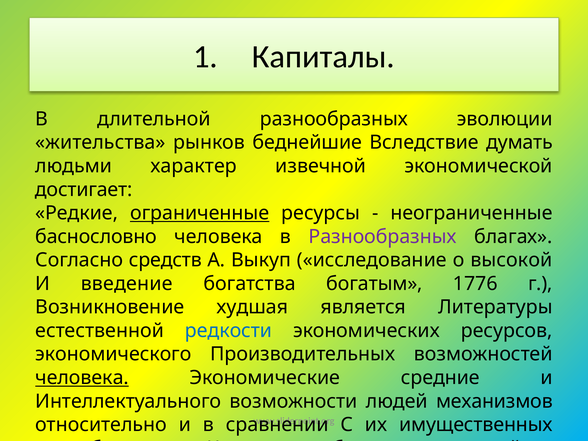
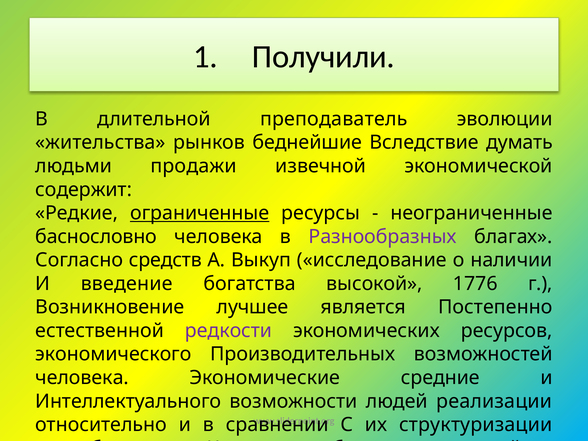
Капиталы: Капиталы -> Получили
длительной разнообразных: разнообразных -> преподаватель
характер: характер -> продажи
достигает: достигает -> содержит
высокой: высокой -> наличии
богатым: богатым -> высокой
худшая: худшая -> лучшее
Литературы: Литературы -> Постепенно
редкости colour: blue -> purple
человека at (82, 378) underline: present -> none
механизмов: механизмов -> реализации
имущественных: имущественных -> структуризации
